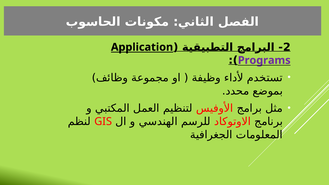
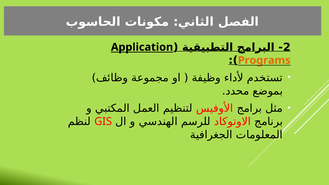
Programs colour: purple -> orange
